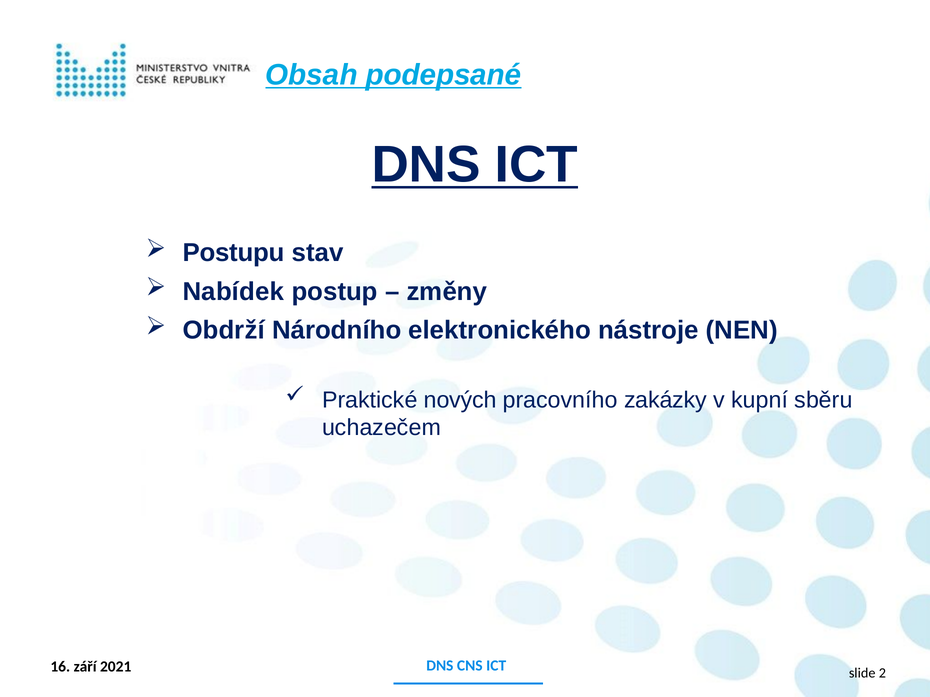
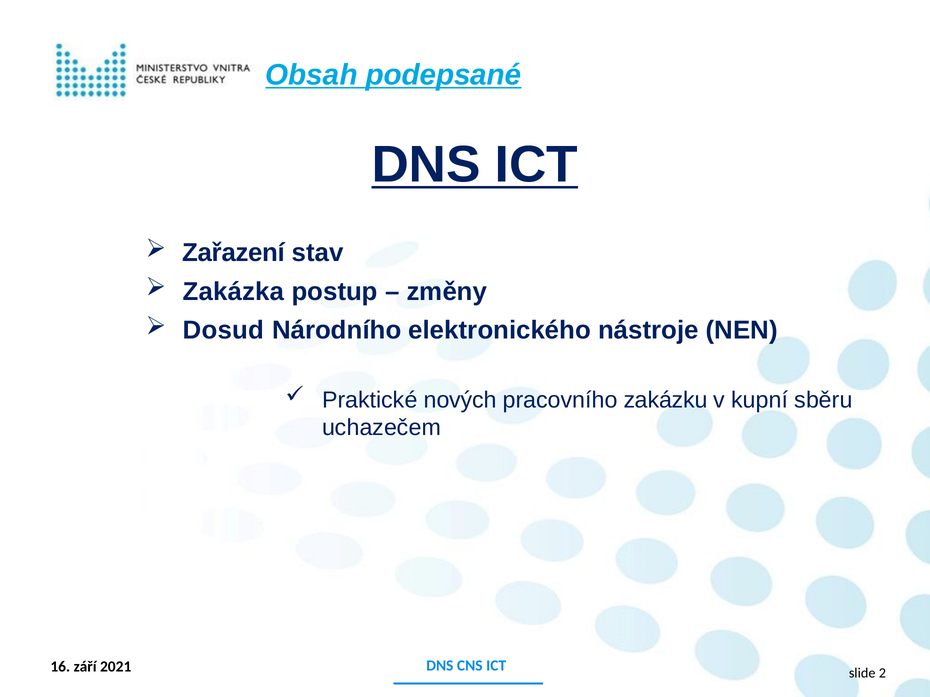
Postupu: Postupu -> Zařazení
Nabídek: Nabídek -> Zakázka
Obdrží: Obdrží -> Dosud
zakázky: zakázky -> zakázku
